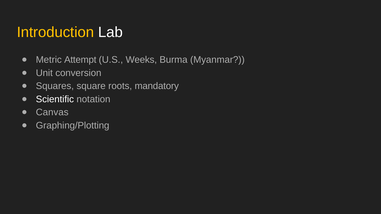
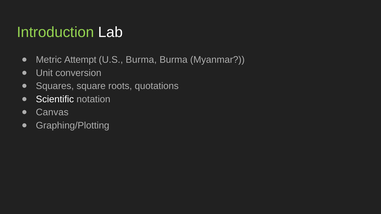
Introduction colour: yellow -> light green
U.S Weeks: Weeks -> Burma
mandatory: mandatory -> quotations
